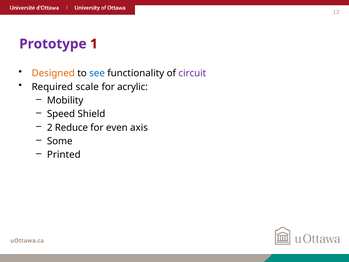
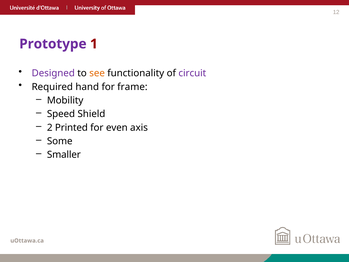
Designed colour: orange -> purple
see colour: blue -> orange
scale: scale -> hand
acrylic: acrylic -> frame
Reduce: Reduce -> Printed
Printed: Printed -> Smaller
